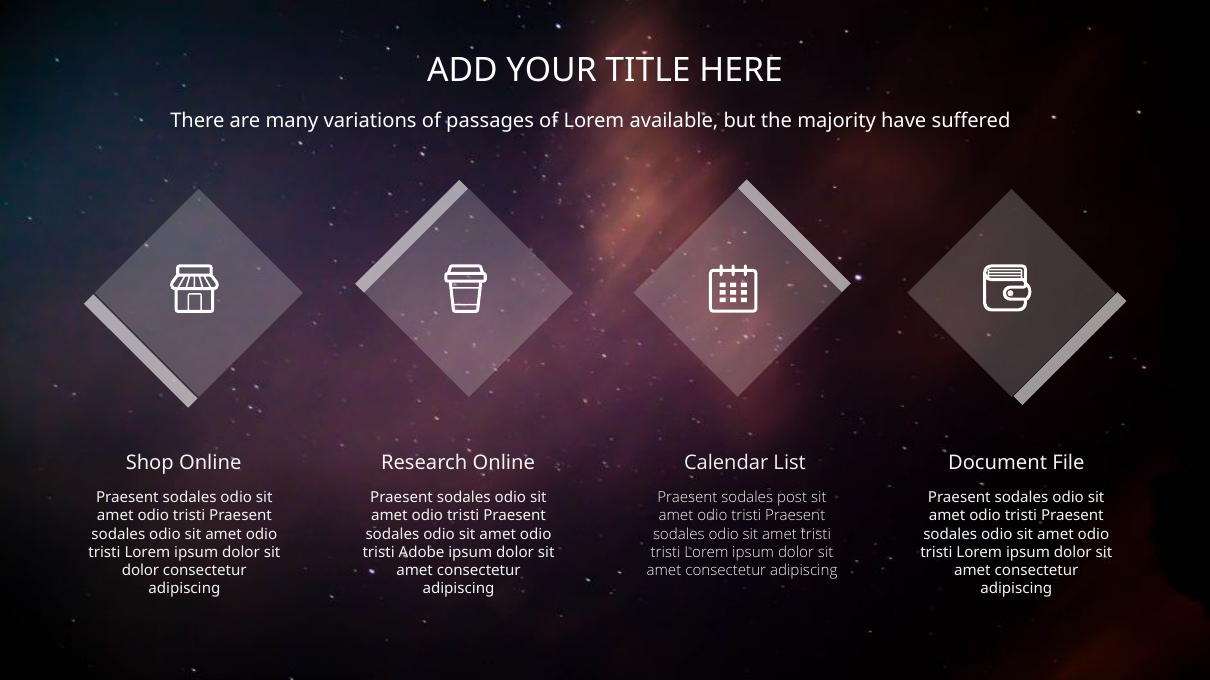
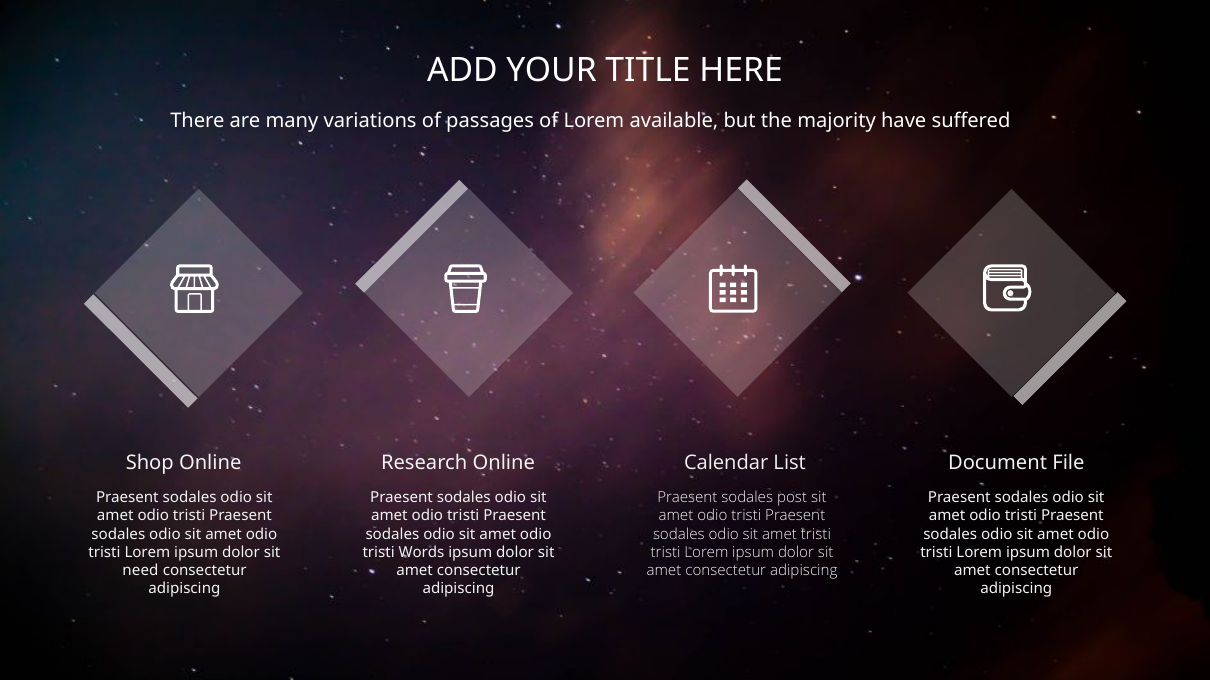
Adobe: Adobe -> Words
dolor at (141, 571): dolor -> need
